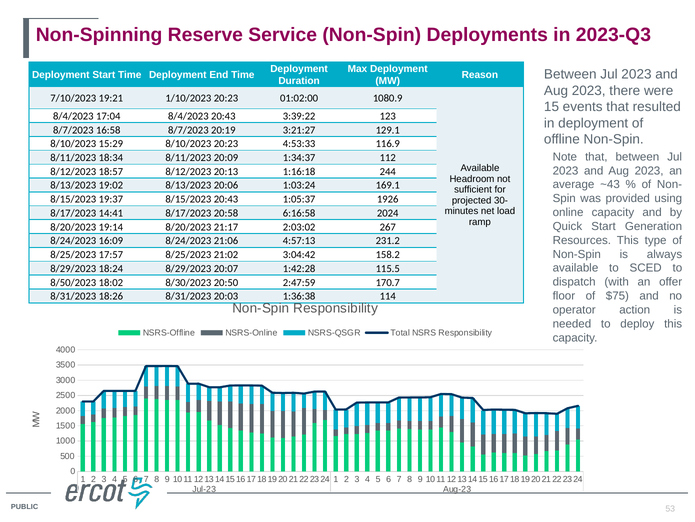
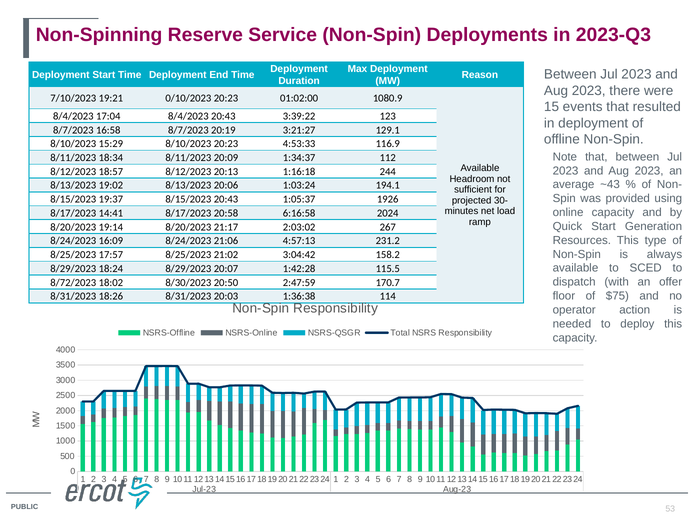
1/10/2023: 1/10/2023 -> 0/10/2023
169.1: 169.1 -> 194.1
8/50/2023: 8/50/2023 -> 8/72/2023
